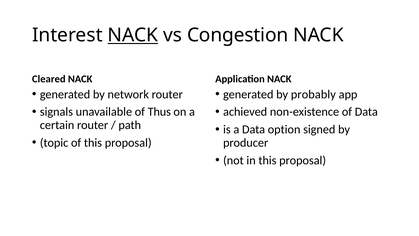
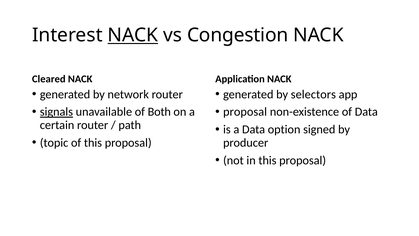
probably: probably -> selectors
signals underline: none -> present
Thus: Thus -> Both
achieved at (245, 112): achieved -> proposal
